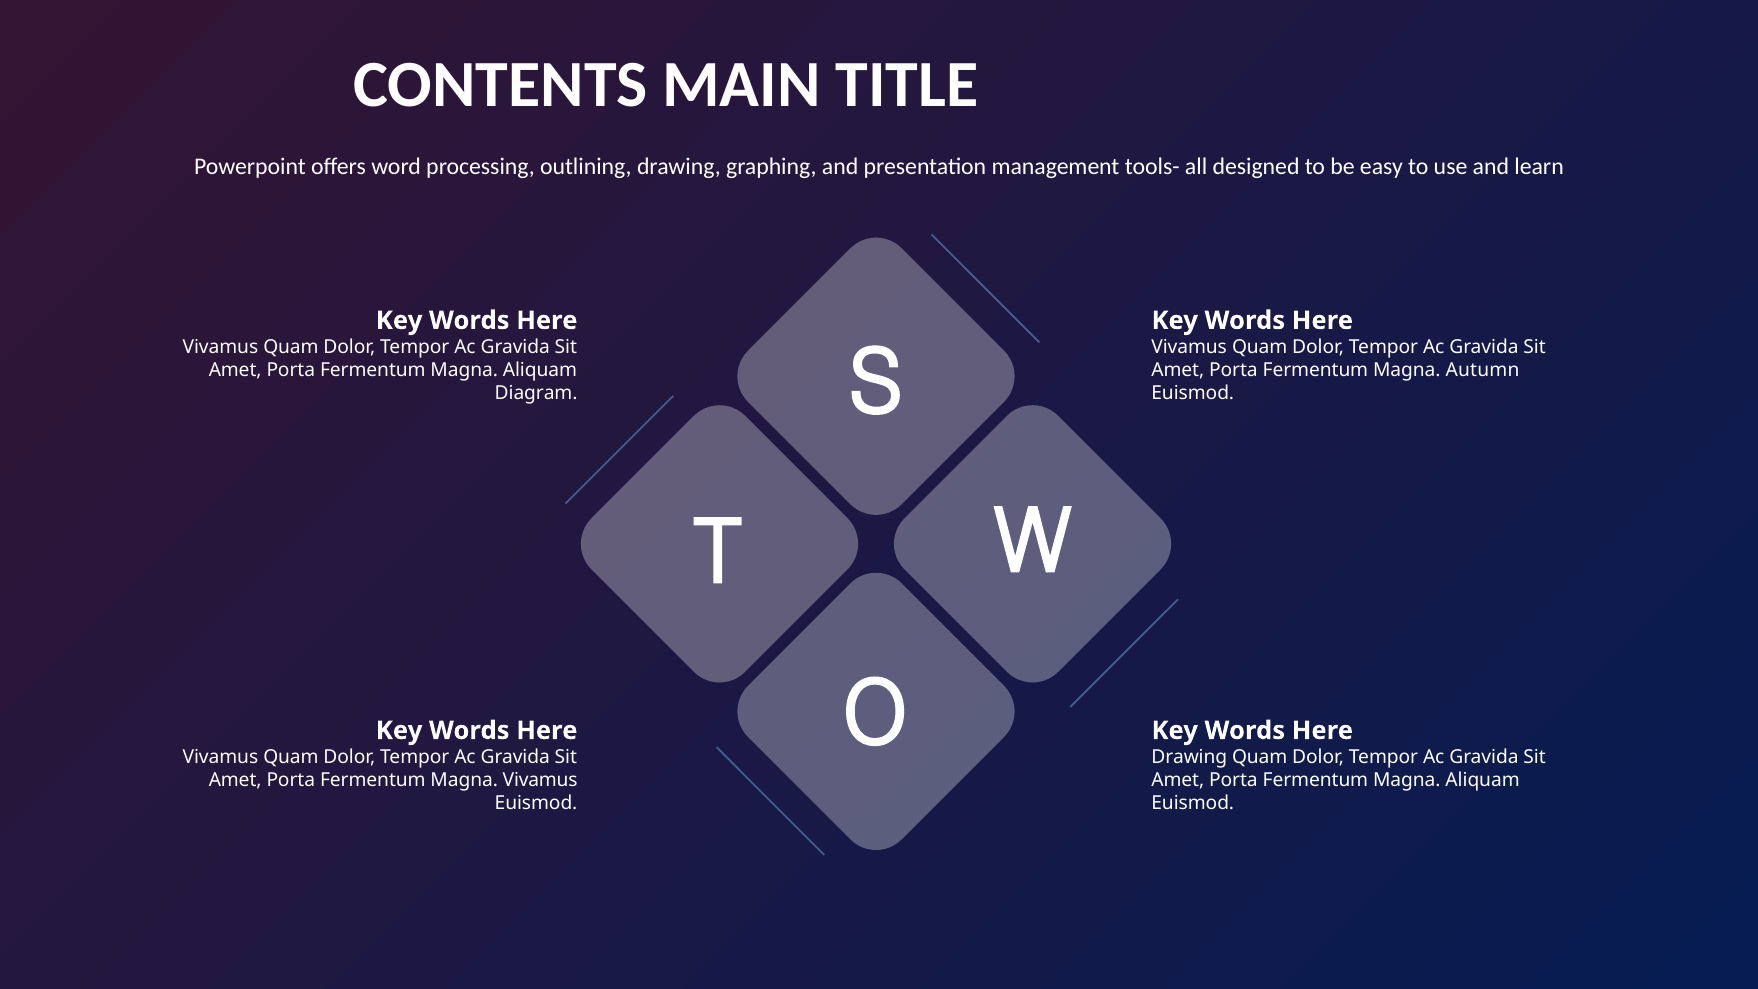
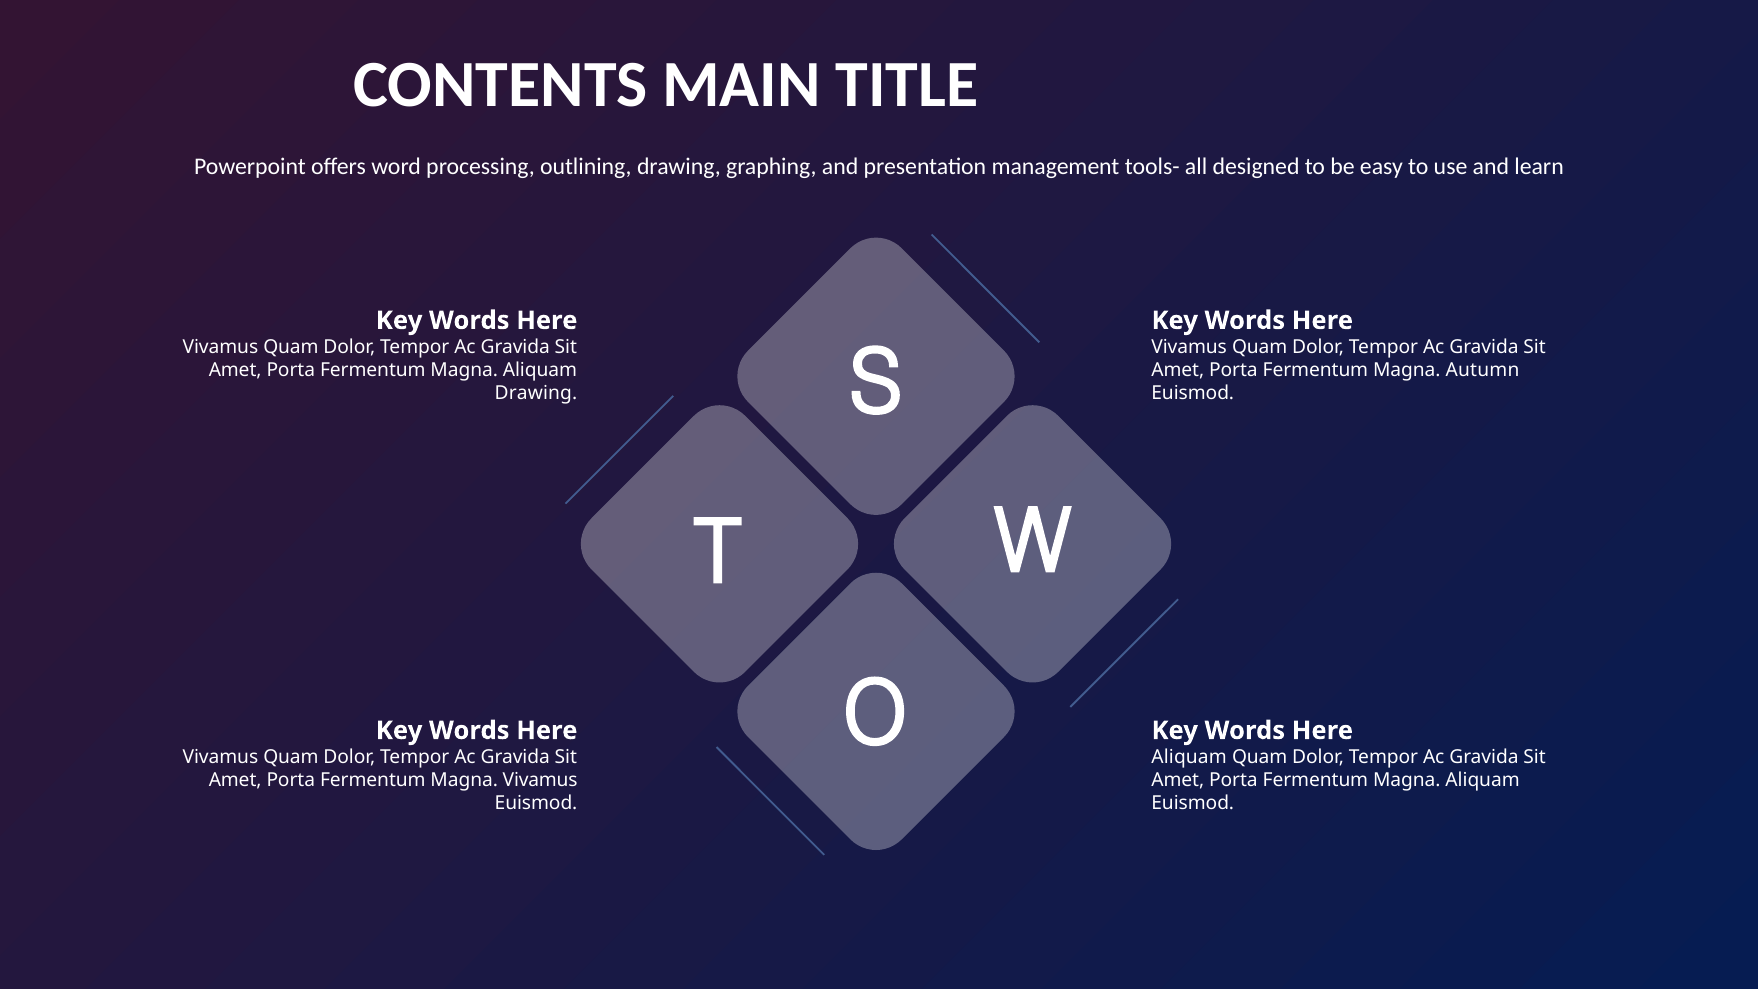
Diagram at (536, 393): Diagram -> Drawing
Drawing at (1189, 757): Drawing -> Aliquam
